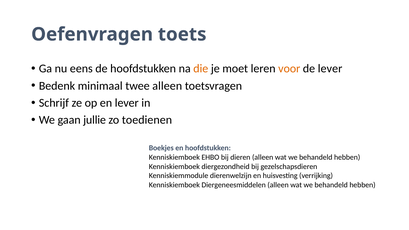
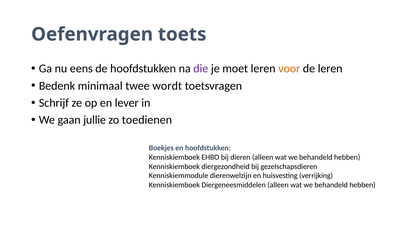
die colour: orange -> purple
de lever: lever -> leren
twee alleen: alleen -> wordt
